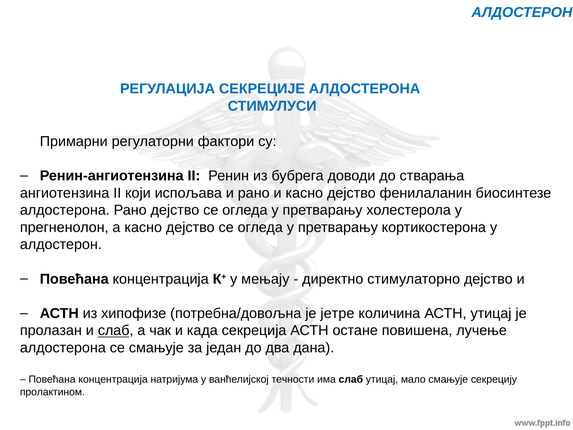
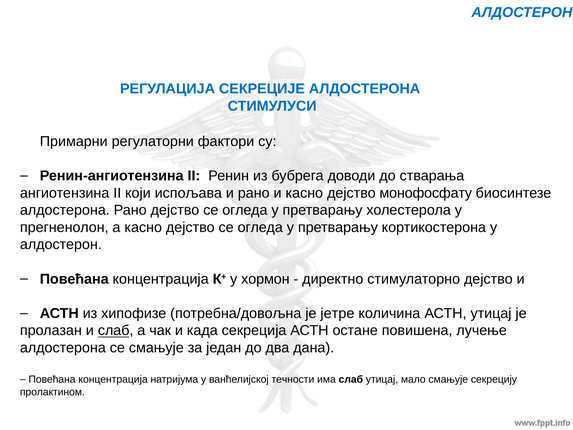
фенилаланин: фенилаланин -> монофосфату
мењају: мењају -> хормон
